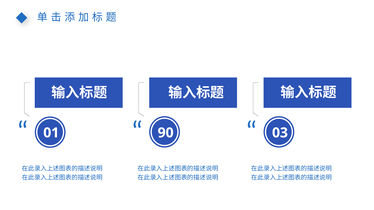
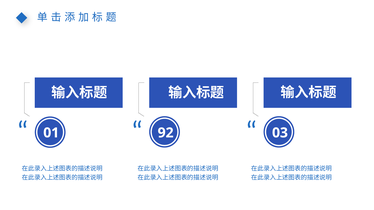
90: 90 -> 92
